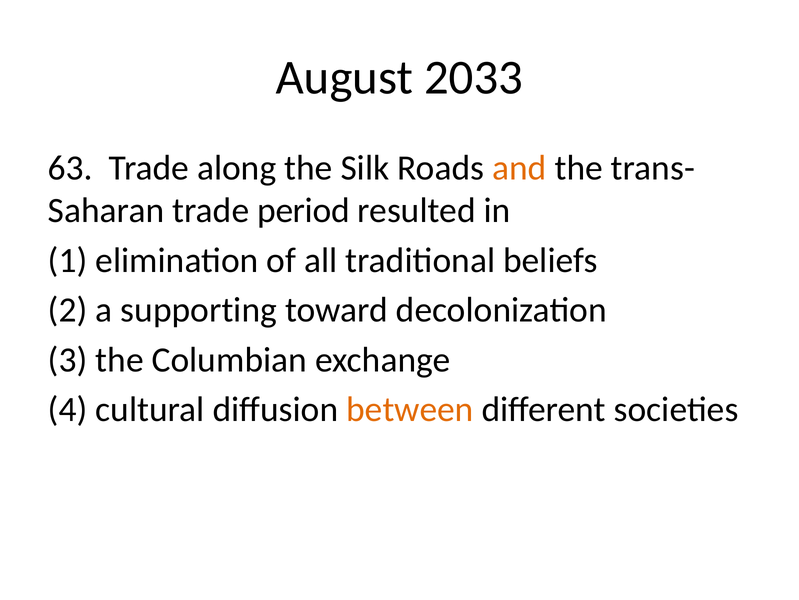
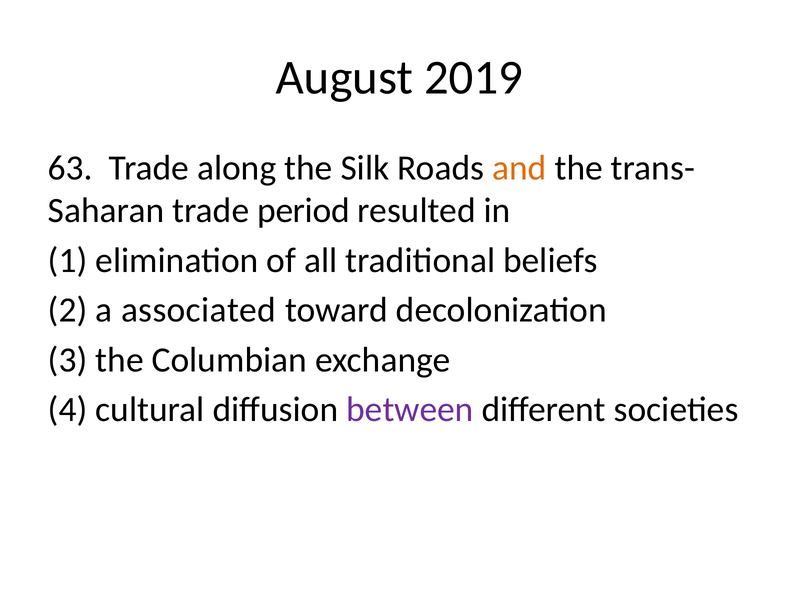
2033: 2033 -> 2019
supporting: supporting -> associated
between colour: orange -> purple
